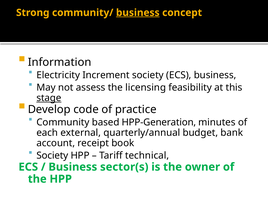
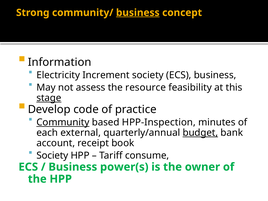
licensing: licensing -> resource
Community underline: none -> present
HPP-Generation: HPP-Generation -> HPP-Inspection
budget underline: none -> present
technical: technical -> consume
sector(s: sector(s -> power(s
